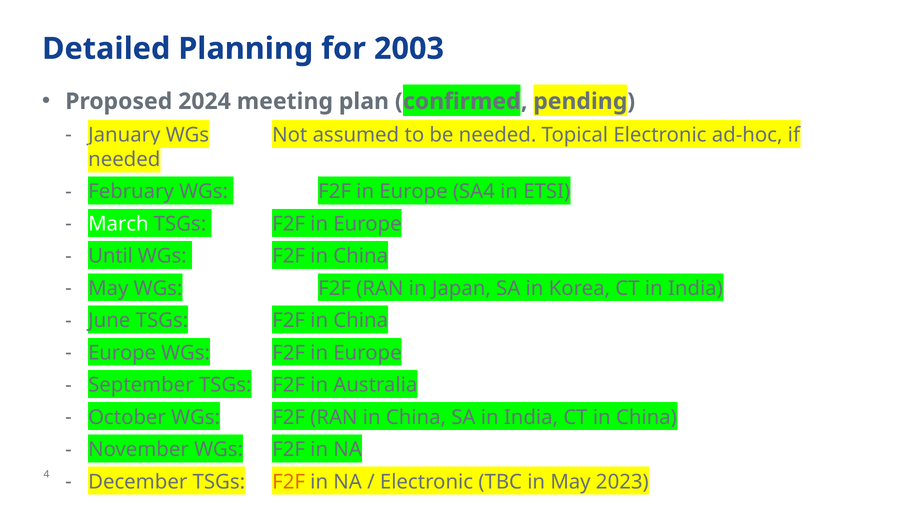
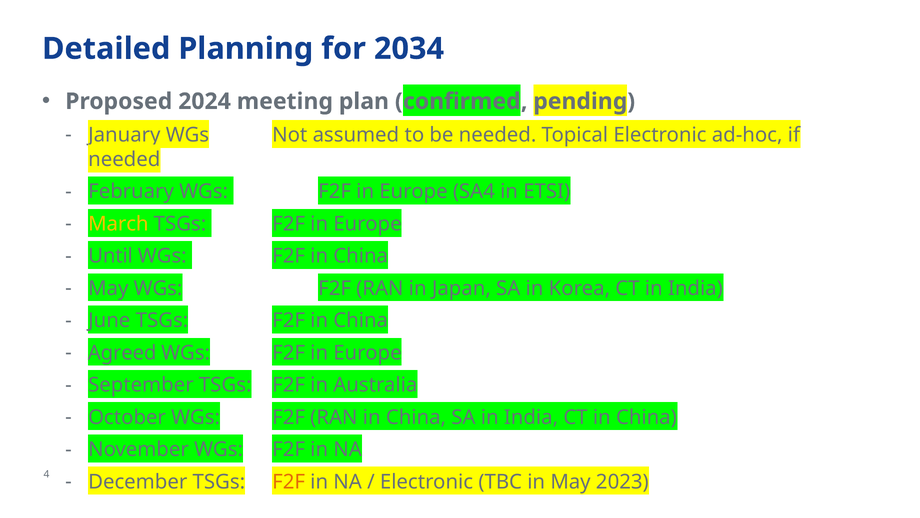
2003: 2003 -> 2034
March colour: white -> yellow
Europe at (122, 353): Europe -> Agreed
